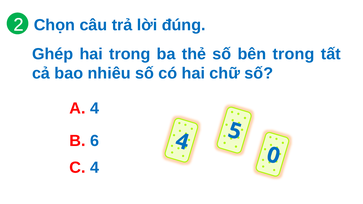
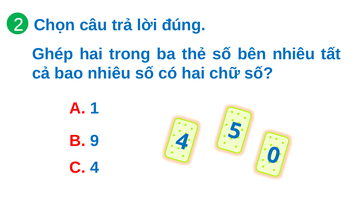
bên trong: trong -> nhiêu
A 4: 4 -> 1
6: 6 -> 9
